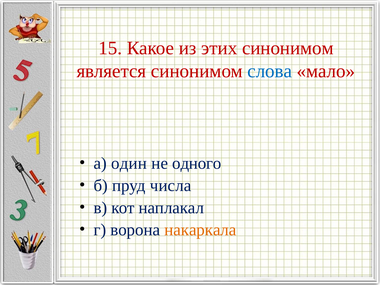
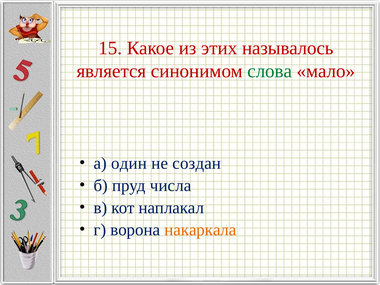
этих синонимом: синонимом -> называлось
слова colour: blue -> green
одного: одного -> создан
